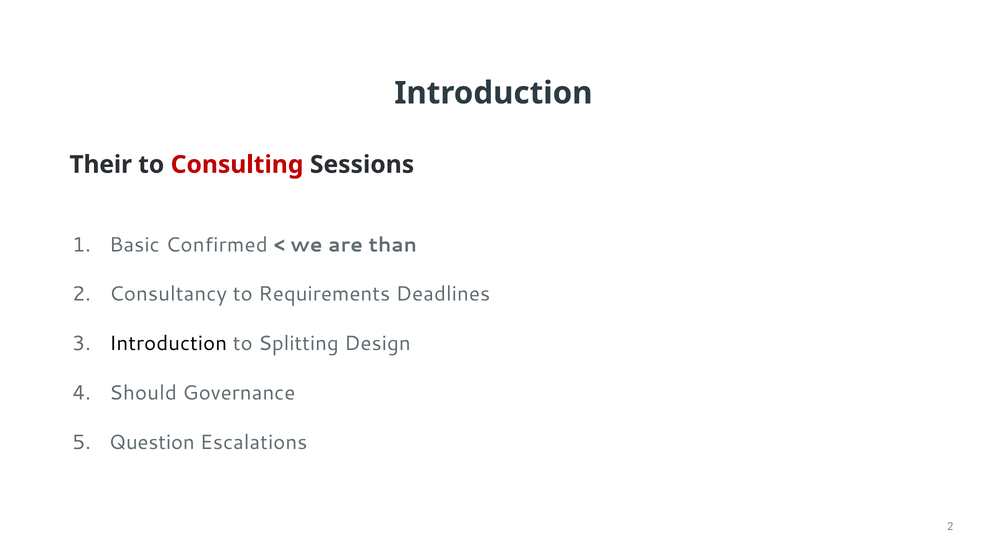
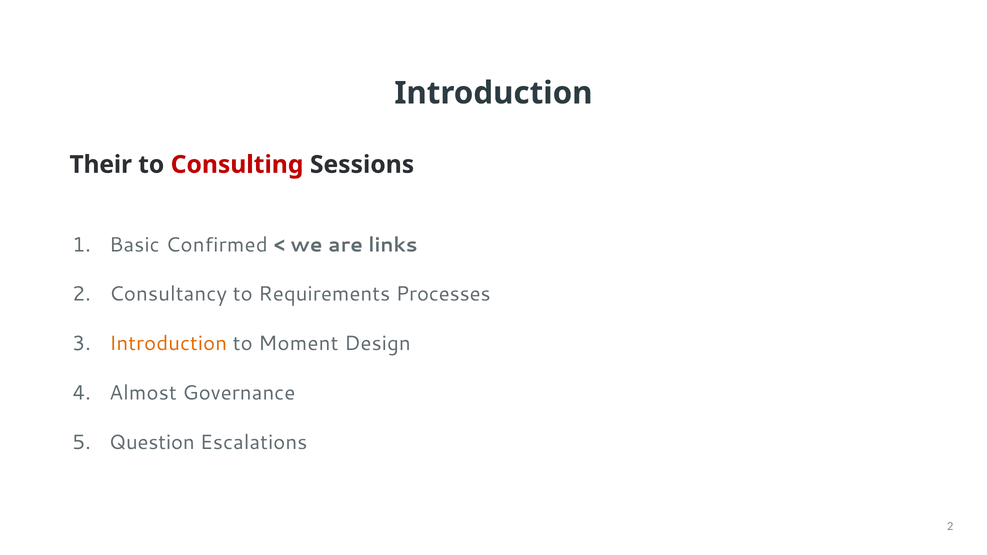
than: than -> links
Deadlines: Deadlines -> Processes
Introduction at (168, 344) colour: black -> orange
Splitting: Splitting -> Moment
Should: Should -> Almost
